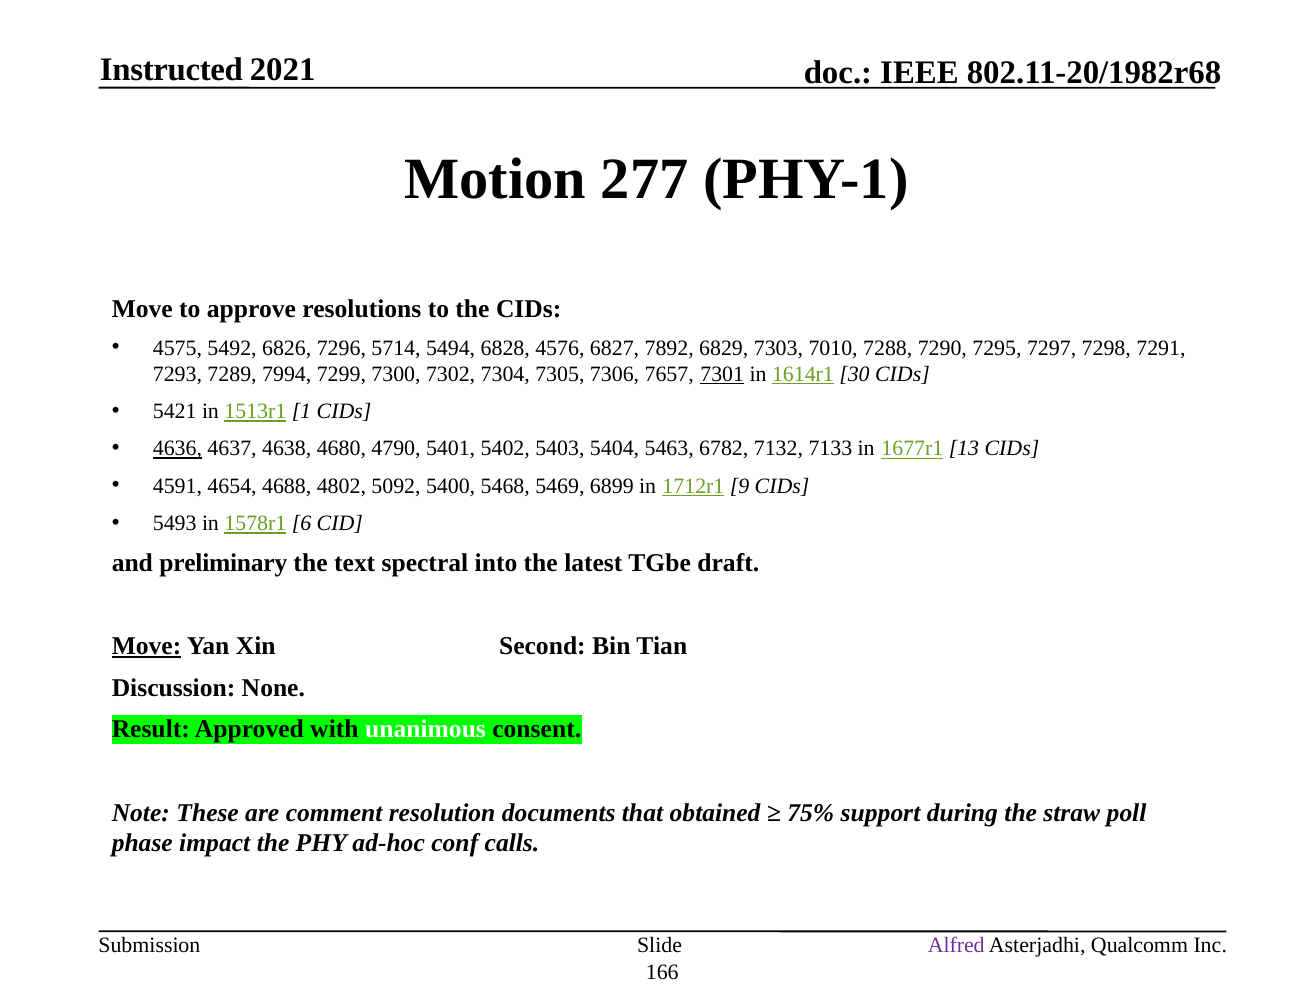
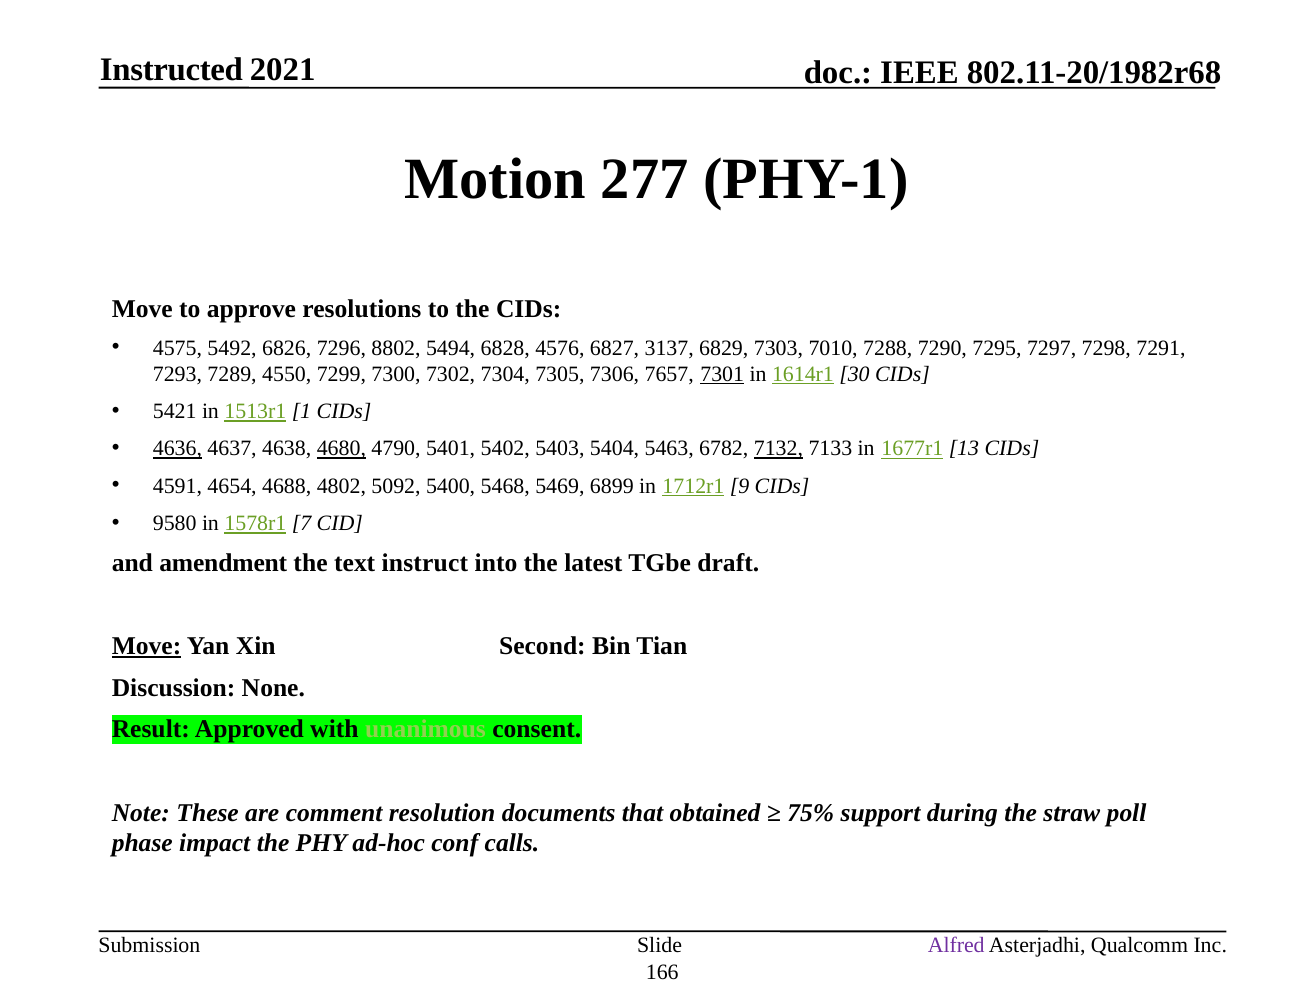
5714: 5714 -> 8802
7892: 7892 -> 3137
7994: 7994 -> 4550
4680 underline: none -> present
7132 underline: none -> present
5493: 5493 -> 9580
6: 6 -> 7
preliminary: preliminary -> amendment
spectral: spectral -> instruct
unanimous colour: white -> light green
